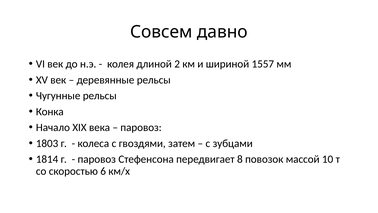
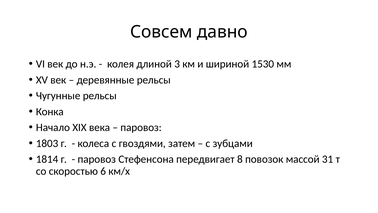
2: 2 -> 3
1557: 1557 -> 1530
10: 10 -> 31
